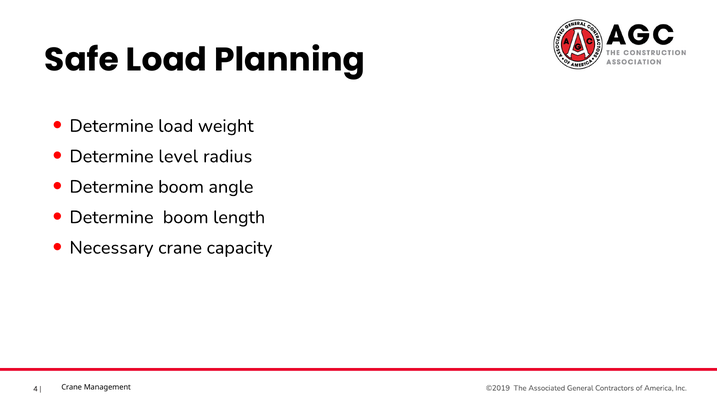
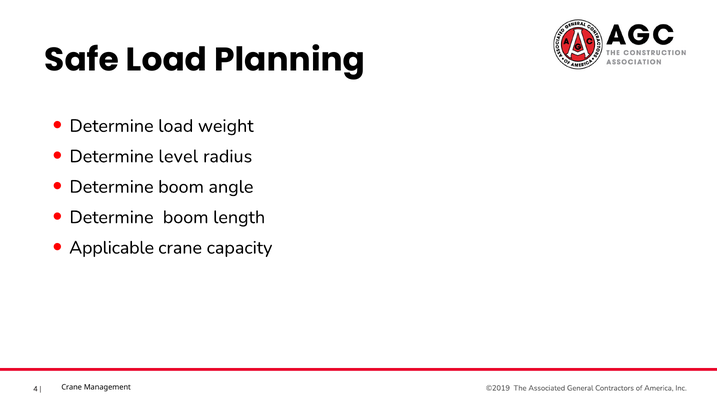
Necessary: Necessary -> Applicable
